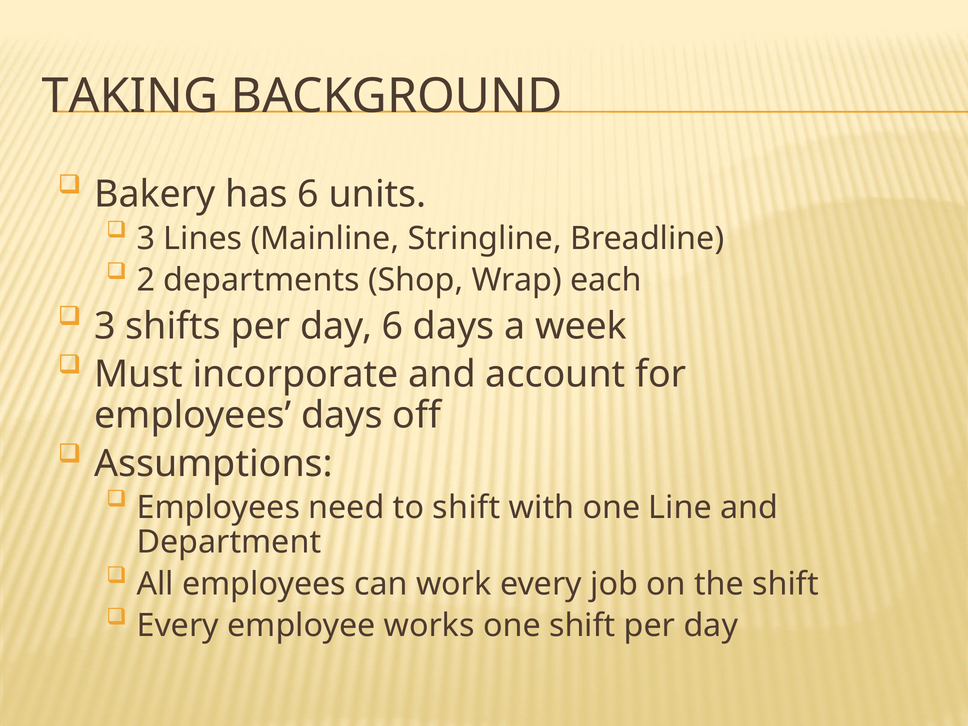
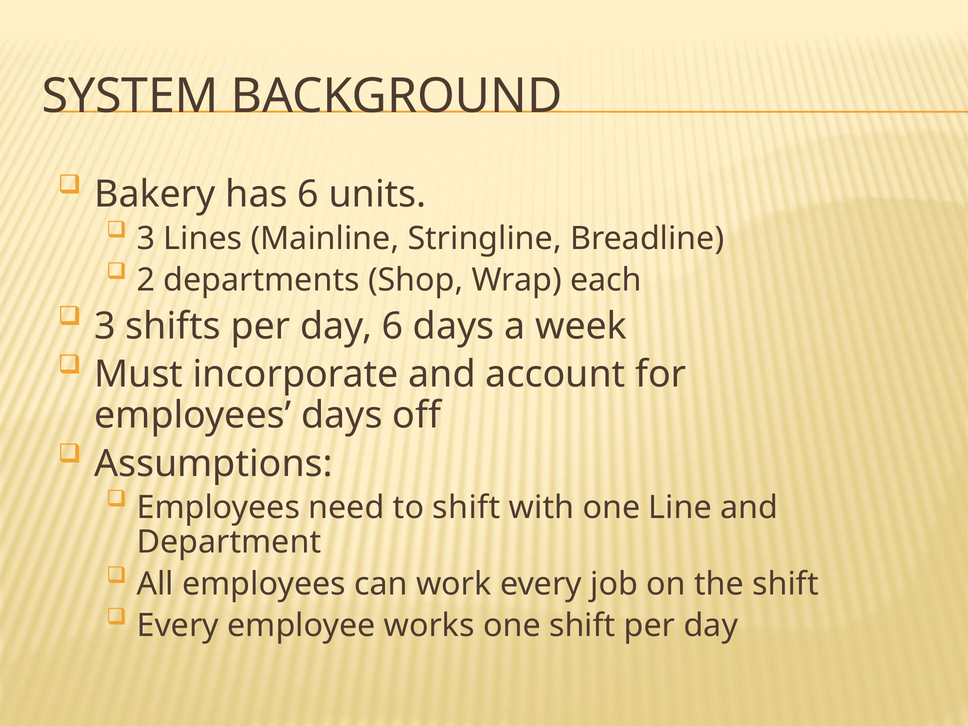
TAKING: TAKING -> SYSTEM
